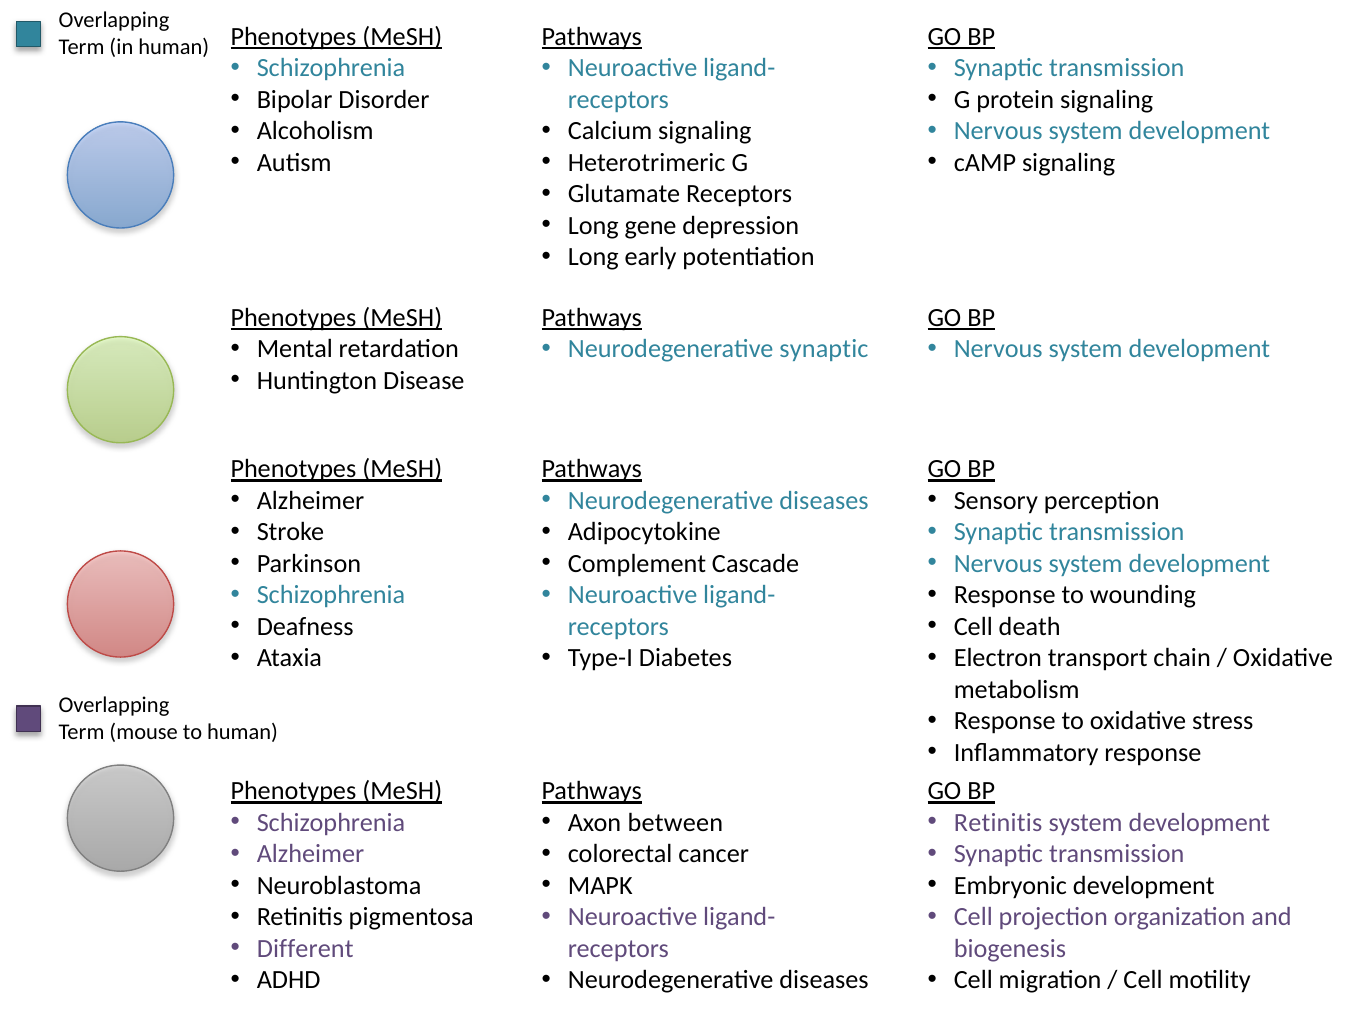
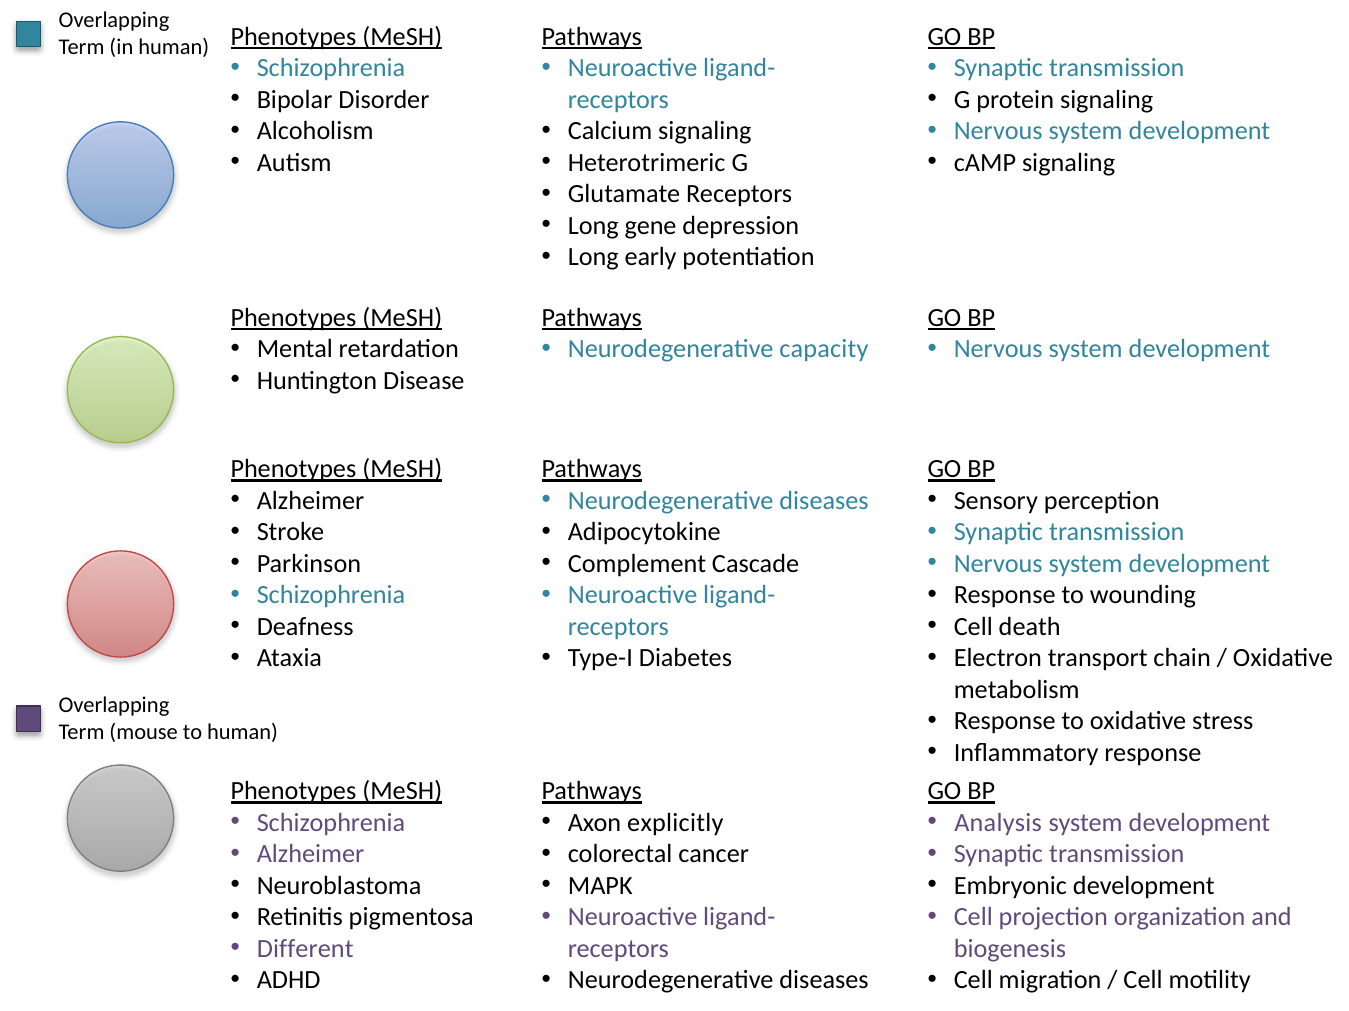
Neurodegenerative synaptic: synaptic -> capacity
between: between -> explicitly
Retinitis at (998, 823): Retinitis -> Analysis
